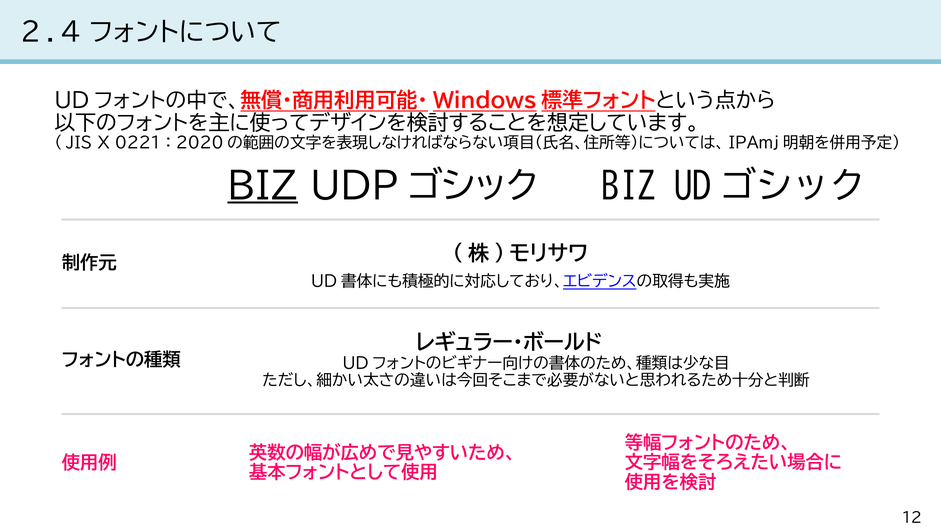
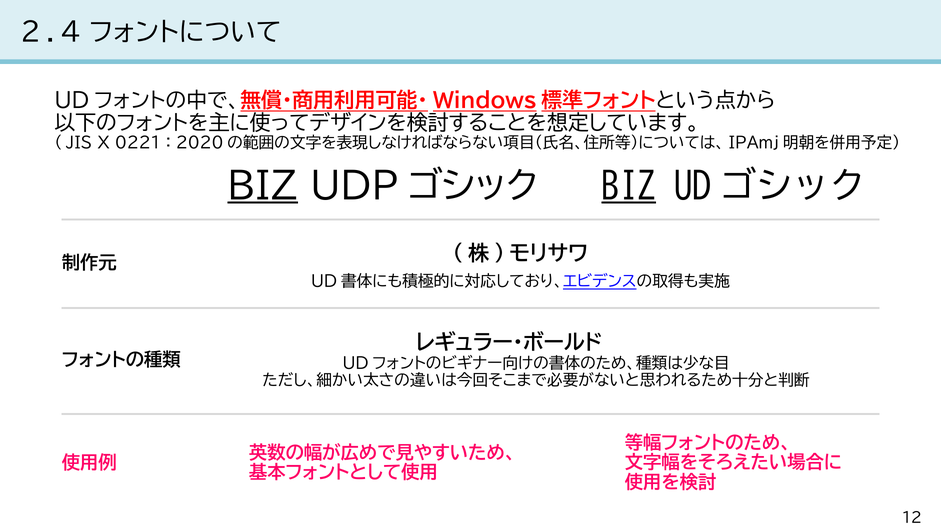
BIZ at (629, 187) underline: none -> present
